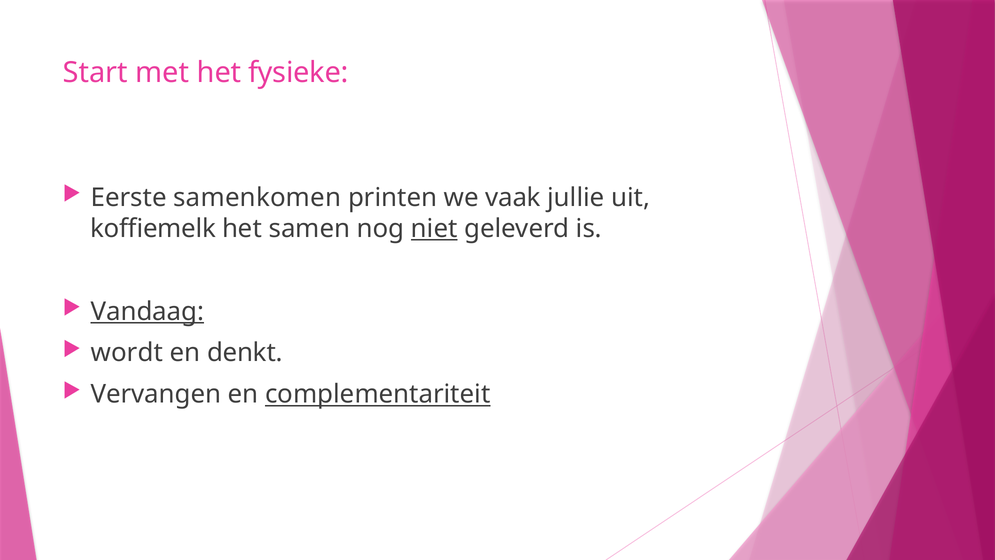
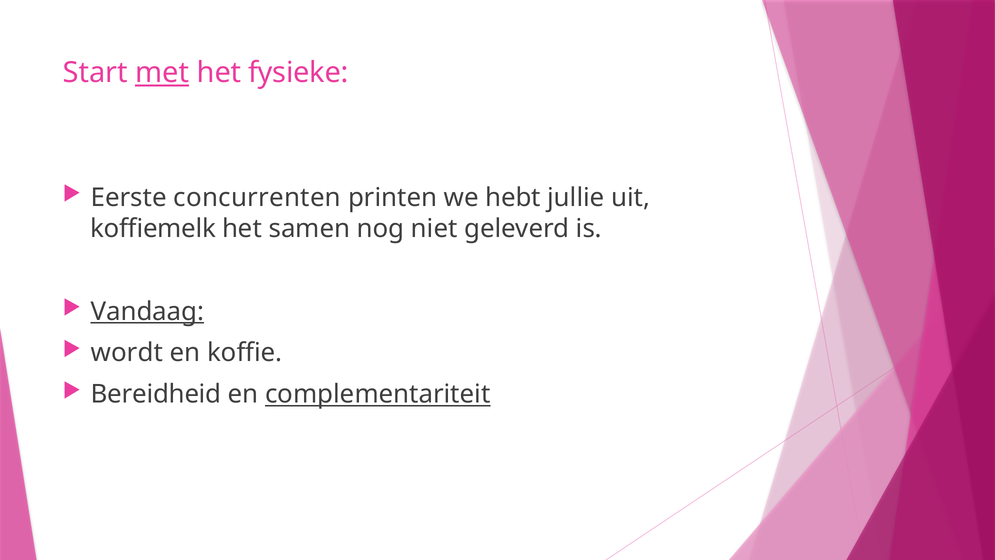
met underline: none -> present
samenkomen: samenkomen -> concurrenten
vaak: vaak -> hebt
niet underline: present -> none
denkt: denkt -> koffie
Vervangen: Vervangen -> Bereidheid
